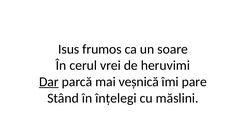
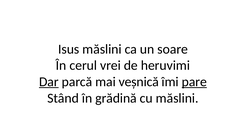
Isus frumos: frumos -> măslini
pare underline: none -> present
înțelegi: înțelegi -> grădină
